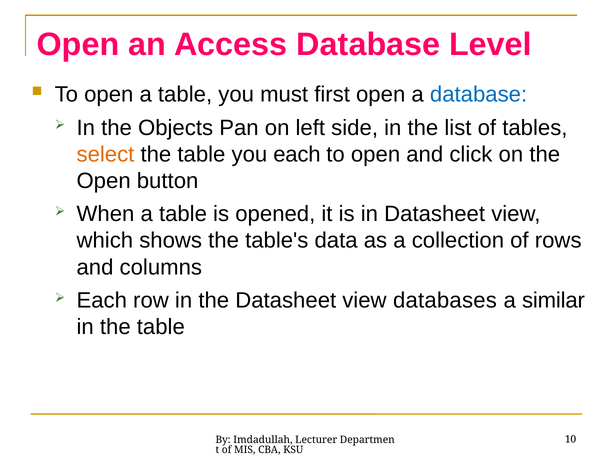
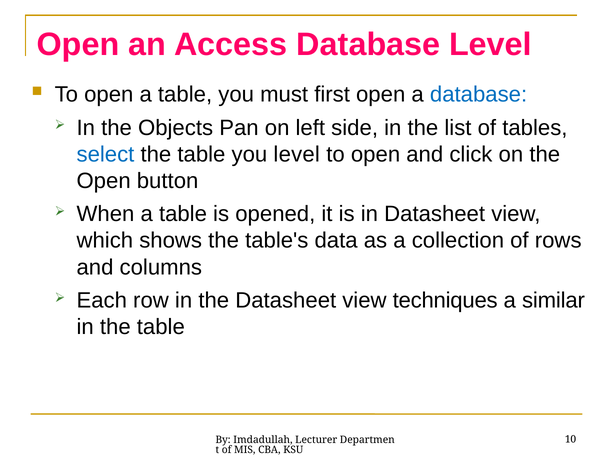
select colour: orange -> blue
you each: each -> level
databases: databases -> techniques
